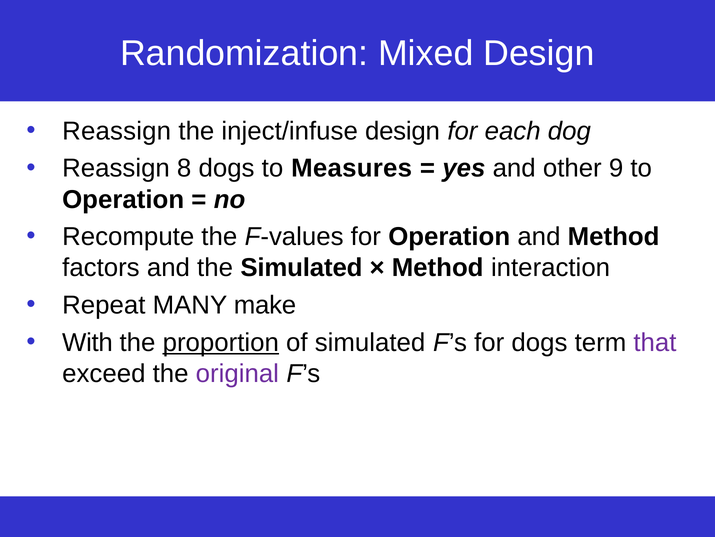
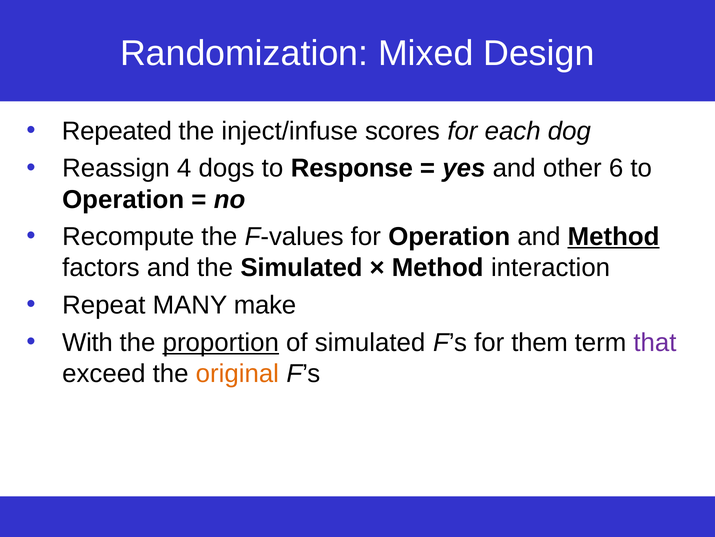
Reassign at (117, 131): Reassign -> Repeated
inject/infuse design: design -> scores
8: 8 -> 4
Measures: Measures -> Response
9: 9 -> 6
Method at (614, 236) underline: none -> present
for dogs: dogs -> them
original colour: purple -> orange
